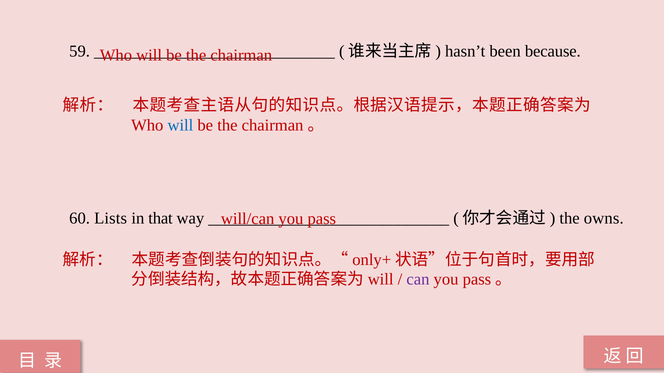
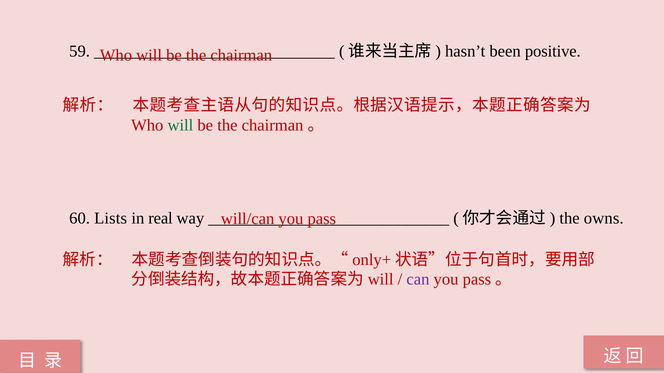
because: because -> positive
will at (180, 125) colour: blue -> green
that: that -> real
